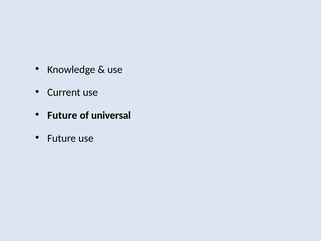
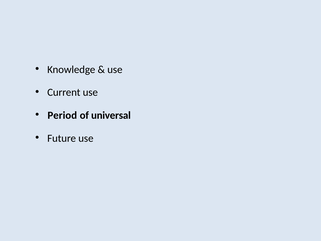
Future at (62, 115): Future -> Period
